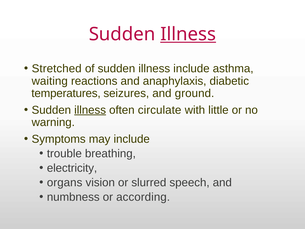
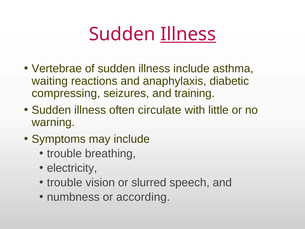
Stretched: Stretched -> Vertebrae
temperatures: temperatures -> compressing
ground: ground -> training
illness at (90, 110) underline: present -> none
organs at (65, 182): organs -> trouble
